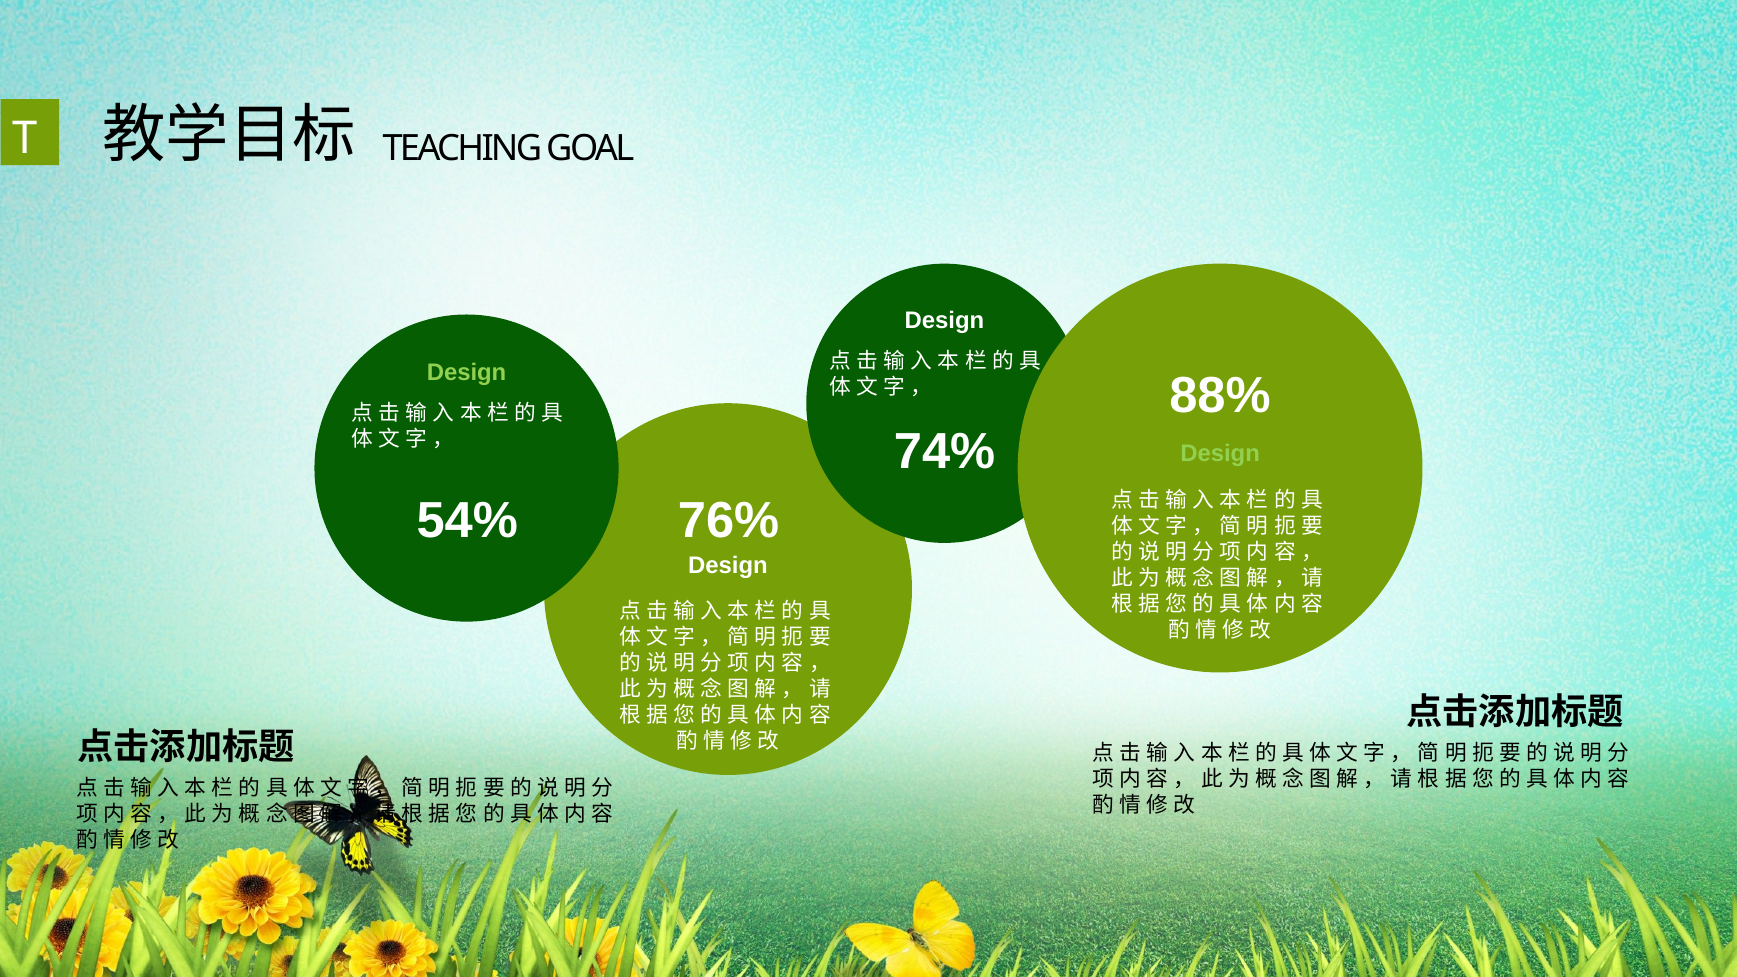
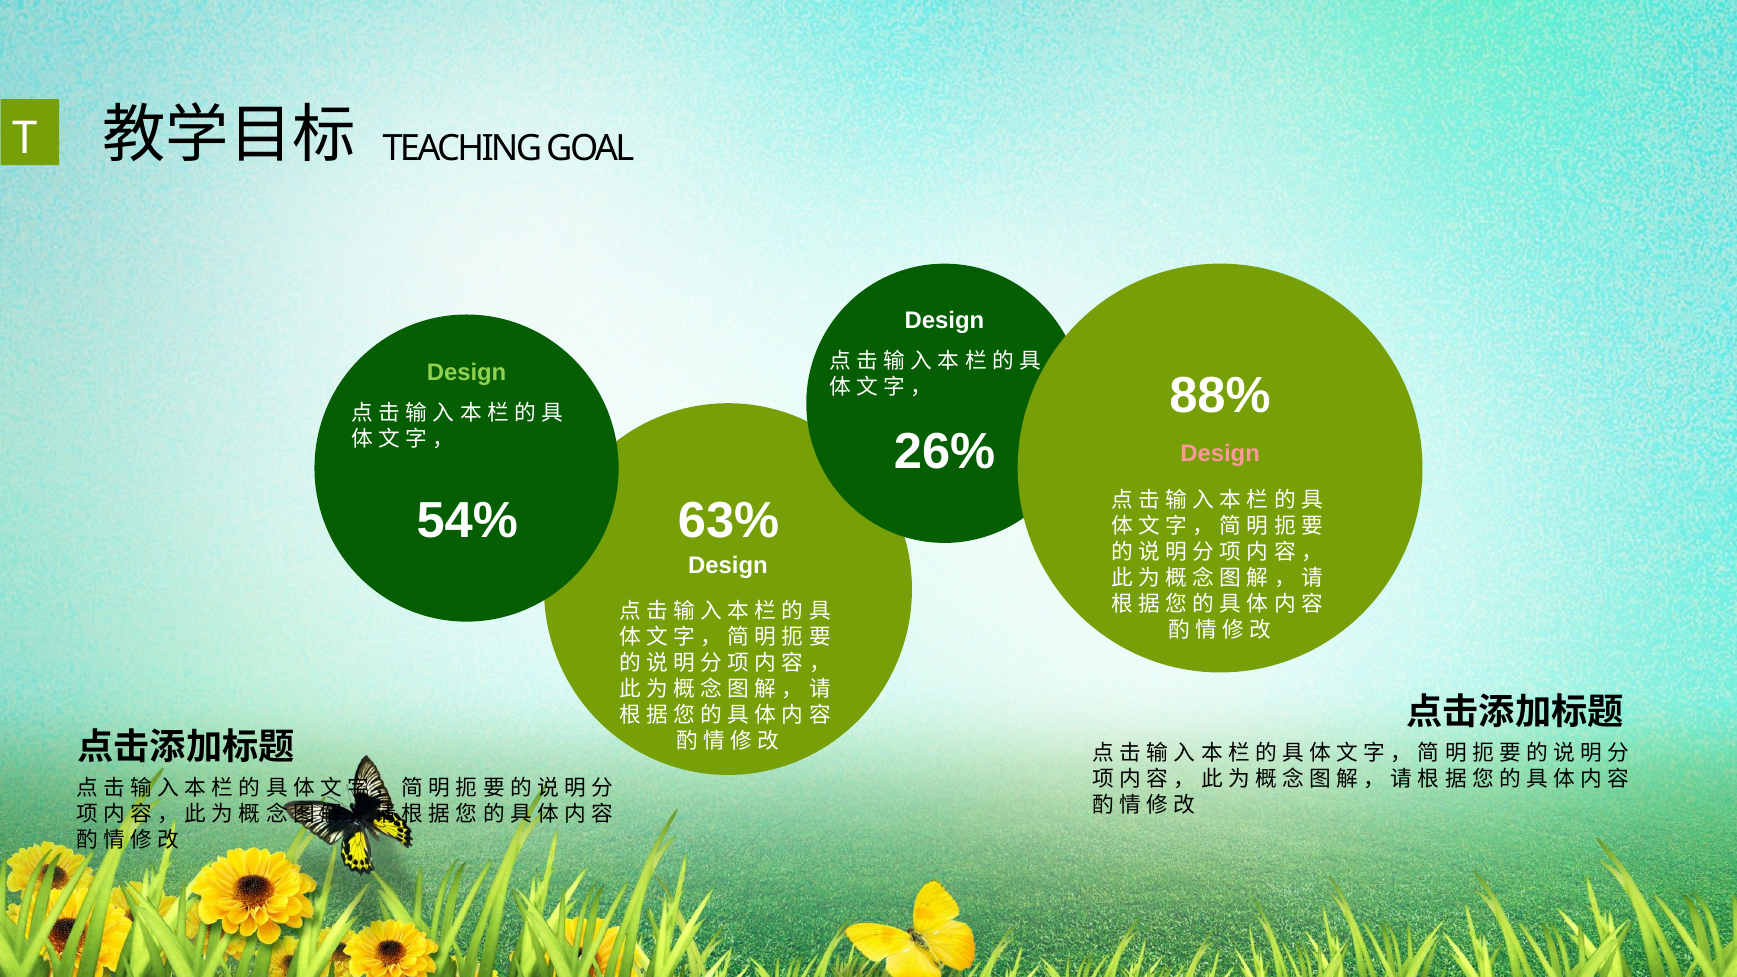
74%: 74% -> 26%
Design at (1220, 453) colour: light green -> pink
76%: 76% -> 63%
